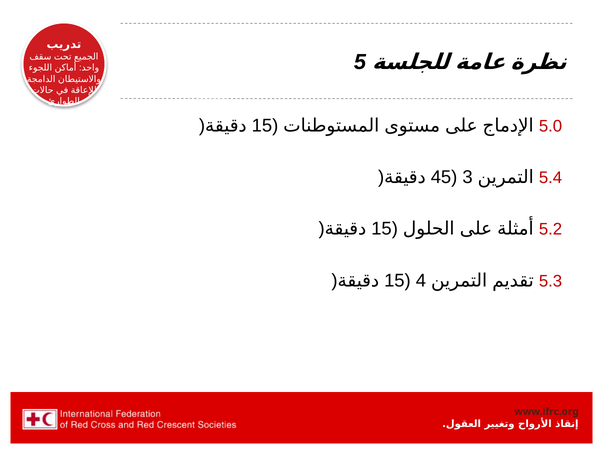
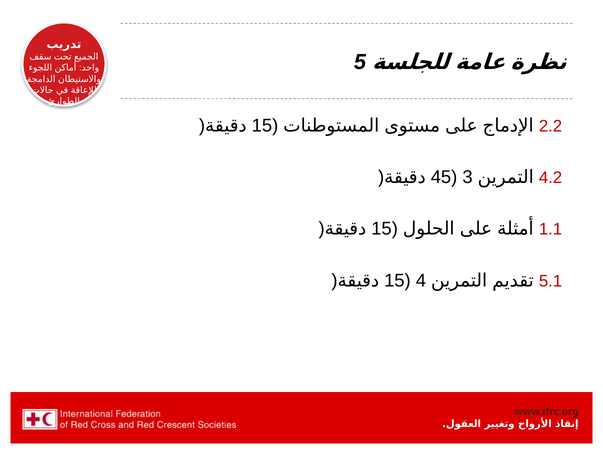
5.0: 5.0 -> 2.2
5.4: 5.4 -> 4.2
5.2: 5.2 -> 1.1
5.3: 5.3 -> 5.1
